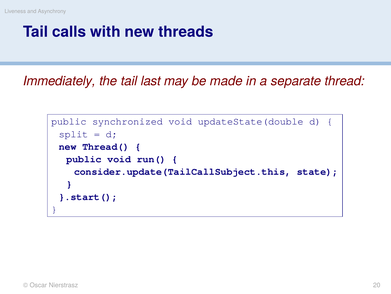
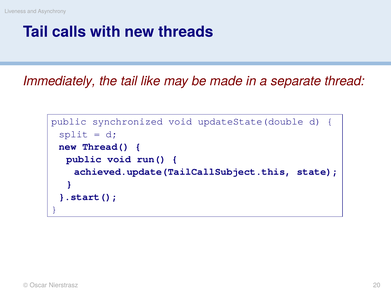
last: last -> like
consider.update(TailCallSubject.this: consider.update(TailCallSubject.this -> achieved.update(TailCallSubject.this
